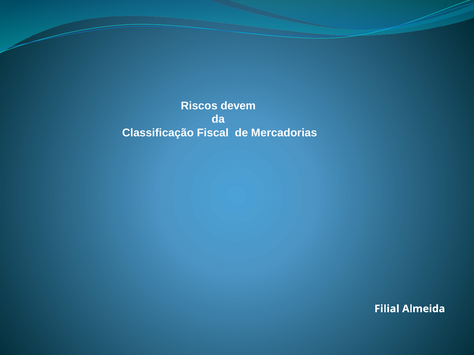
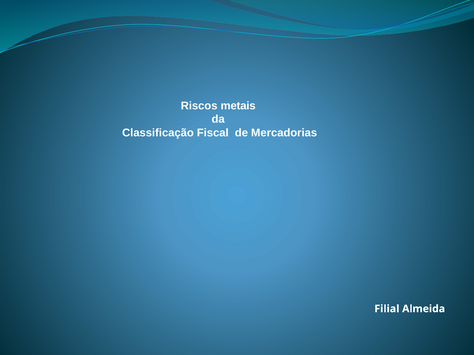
devem: devem -> metais
